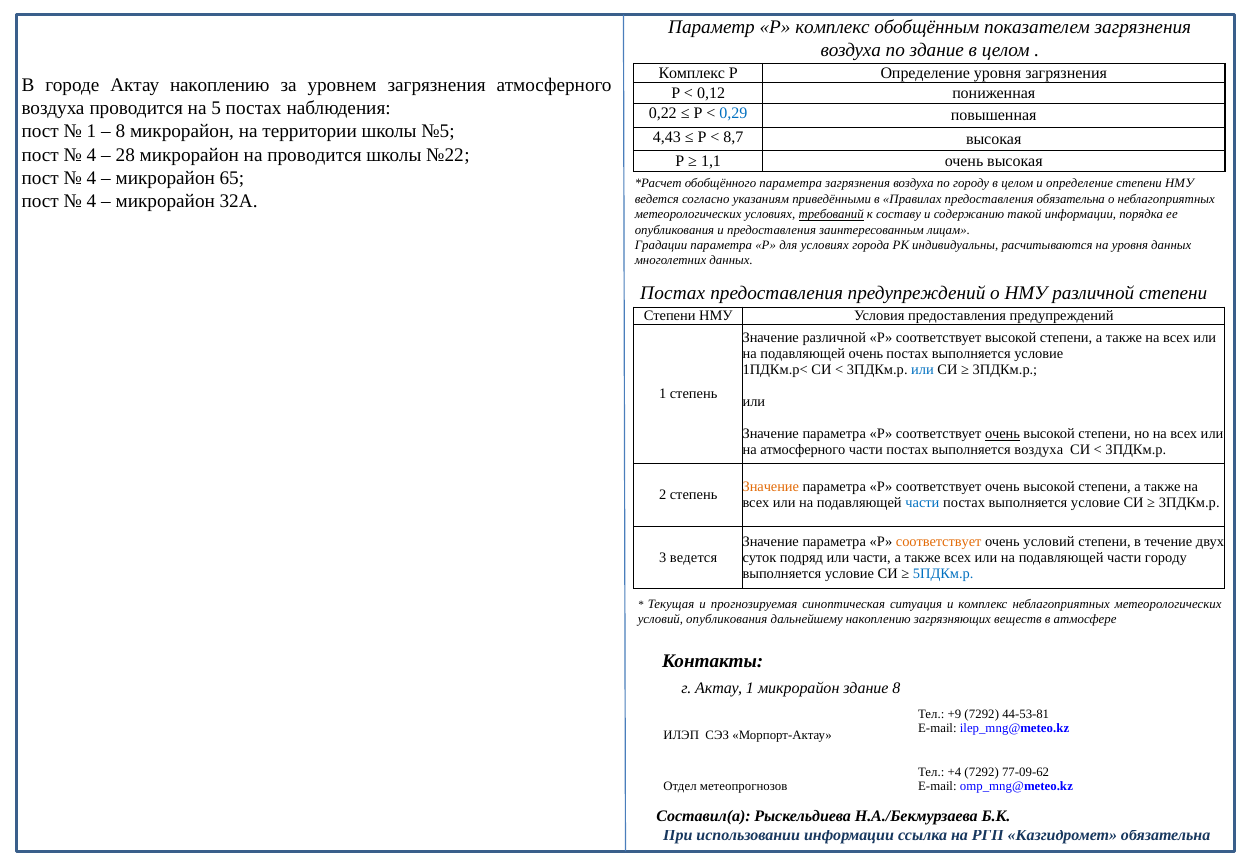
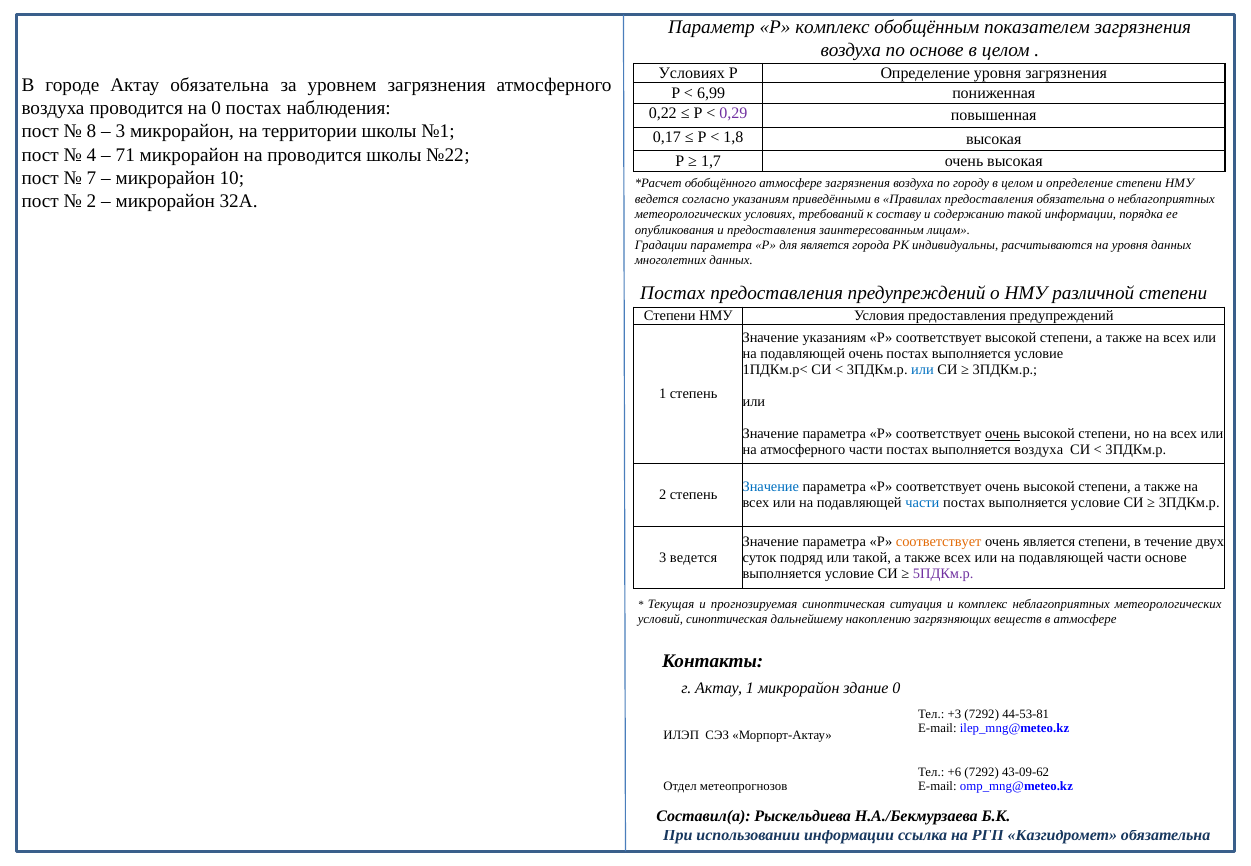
по здание: здание -> основе
Комплекс at (692, 73): Комплекс -> Условиях
Актау накоплению: накоплению -> обязательна
0,12: 0,12 -> 6,99
на 5: 5 -> 0
0,29 colour: blue -> purple
1 at (92, 132): 1 -> 8
8 at (121, 132): 8 -> 3
№5: №5 -> №1
4,43: 4,43 -> 0,17
8,7: 8,7 -> 1,8
28: 28 -> 71
1,1: 1,1 -> 1,7
4 at (92, 178): 4 -> 7
65: 65 -> 10
обобщённого параметра: параметра -> атмосфере
4 at (92, 201): 4 -> 2
требований underline: present -> none
для условиях: условиях -> является
Значение различной: различной -> указаниям
Значение at (771, 487) colour: orange -> blue
очень условий: условий -> является
или части: части -> такой
части городу: городу -> основе
5ПДКм.р colour: blue -> purple
условий опубликования: опубликования -> синоптическая
здание 8: 8 -> 0
+9: +9 -> +3
+4: +4 -> +6
77-09-62: 77-09-62 -> 43-09-62
